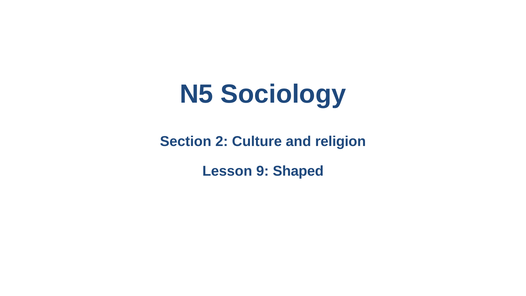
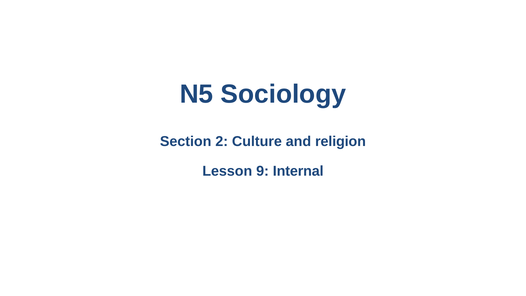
Shaped: Shaped -> Internal
